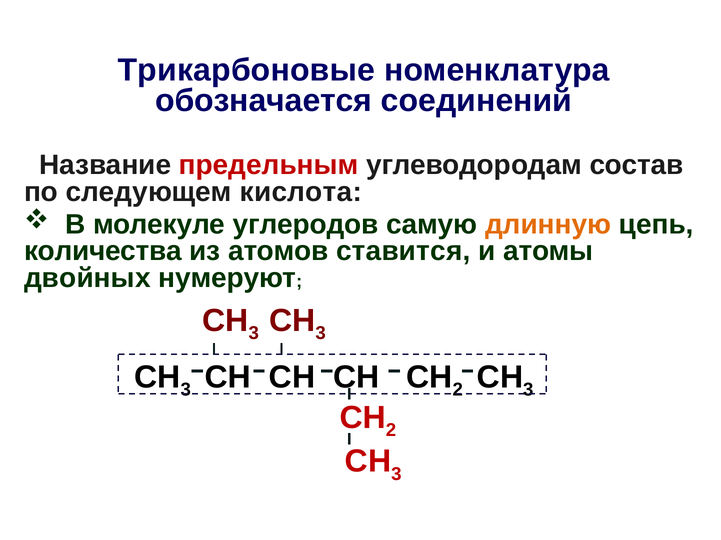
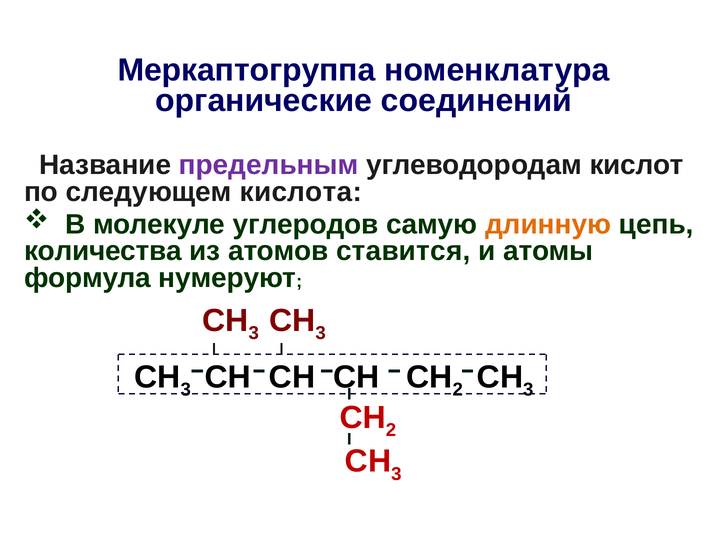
Трикарбоновые: Трикарбоновые -> Меркаптогруппа
обозначается: обозначается -> органические
предельным colour: red -> purple
состав: состав -> киcлот
двойных: двойных -> формула
